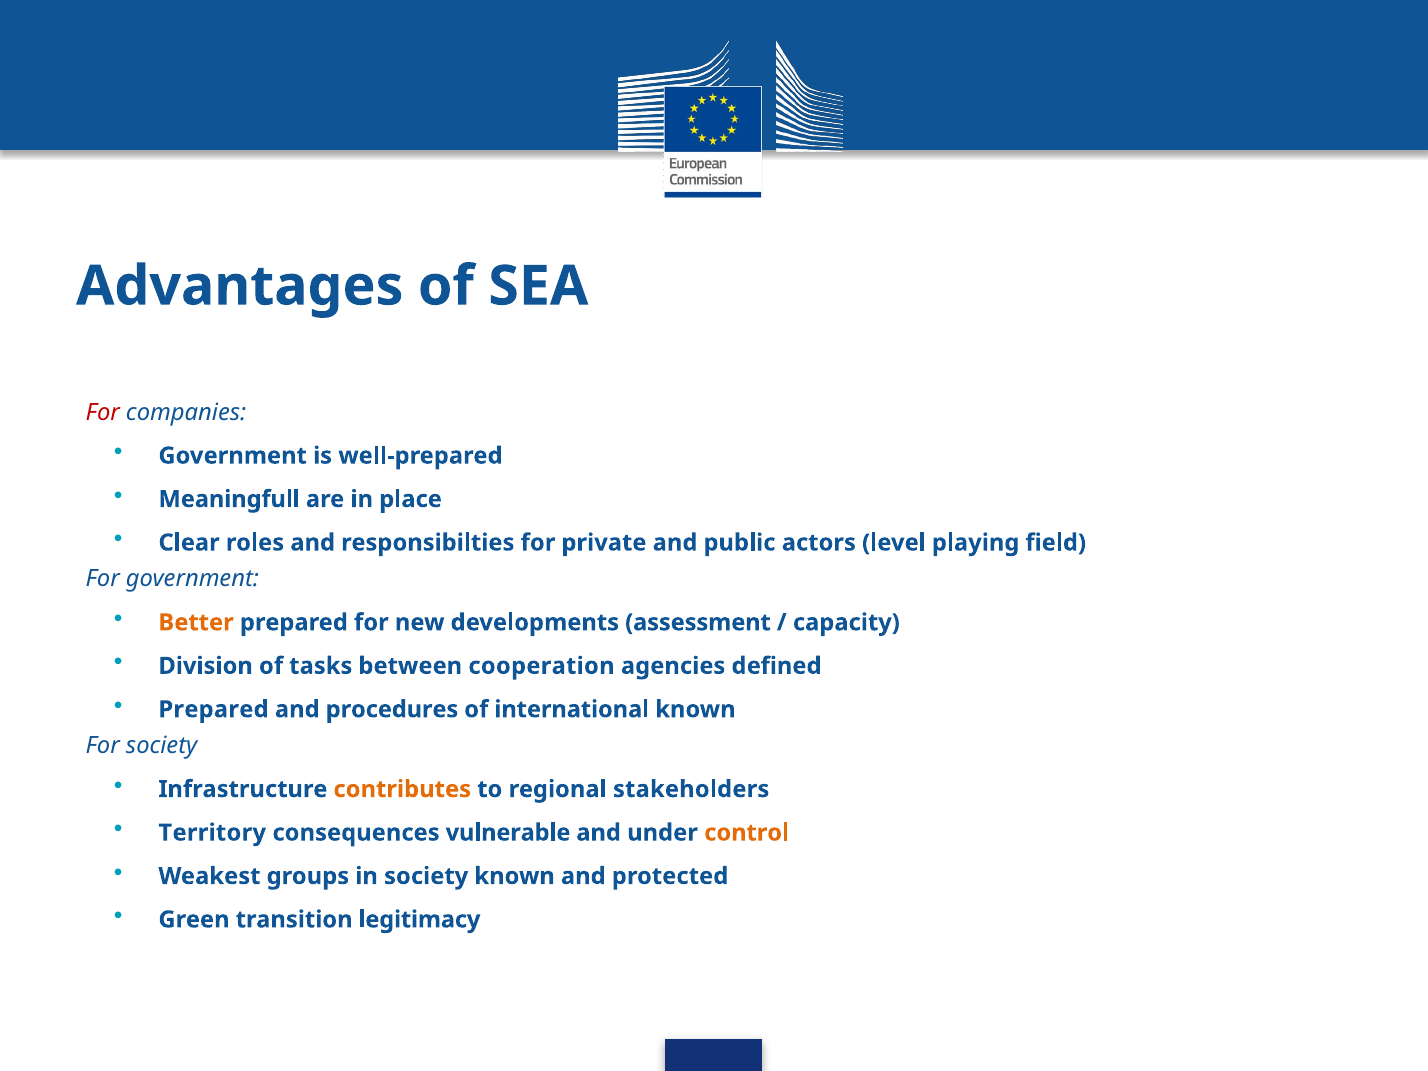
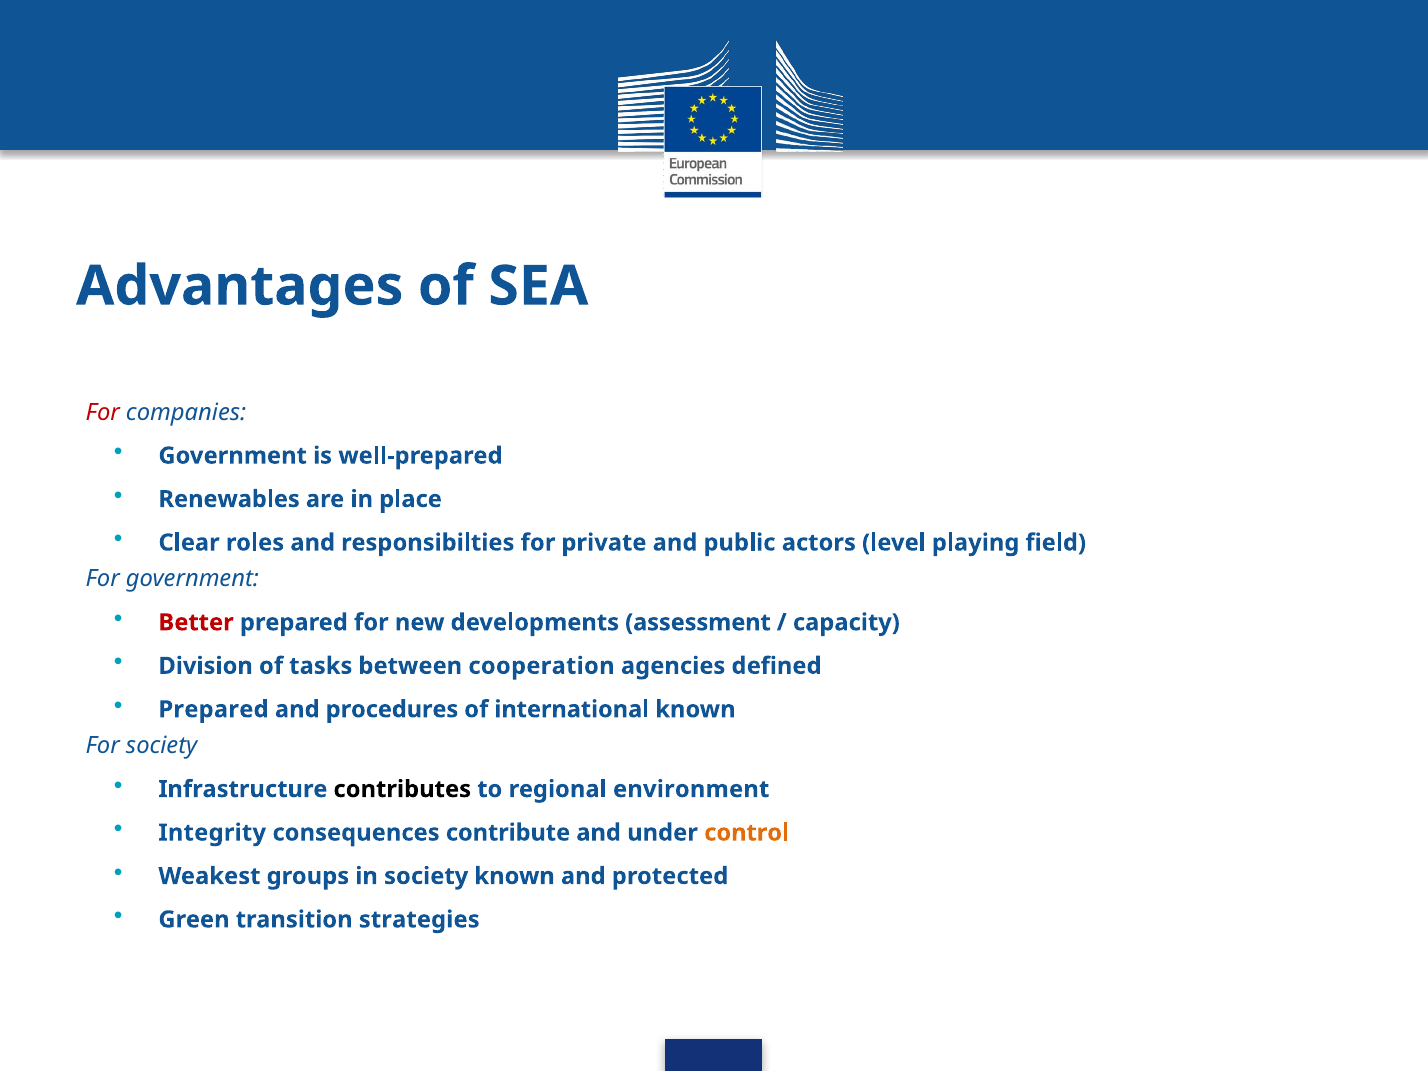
Meaningfull: Meaningfull -> Renewables
Better colour: orange -> red
contributes colour: orange -> black
stakeholders: stakeholders -> environment
Territory: Territory -> Integrity
vulnerable: vulnerable -> contribute
legitimacy: legitimacy -> strategies
